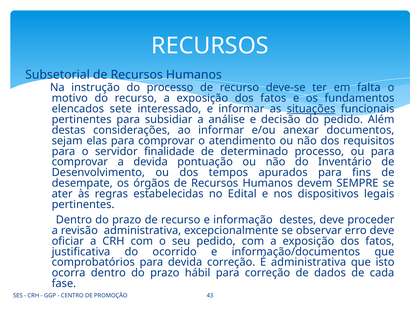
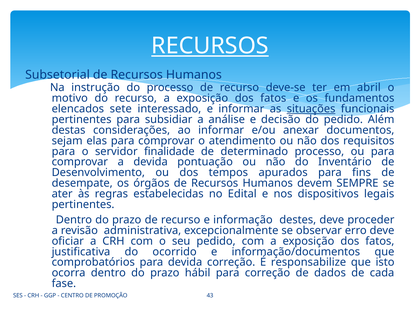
RECURSOS at (210, 46) underline: none -> present
falta: falta -> abril
É administrativa: administrativa -> responsabilize
